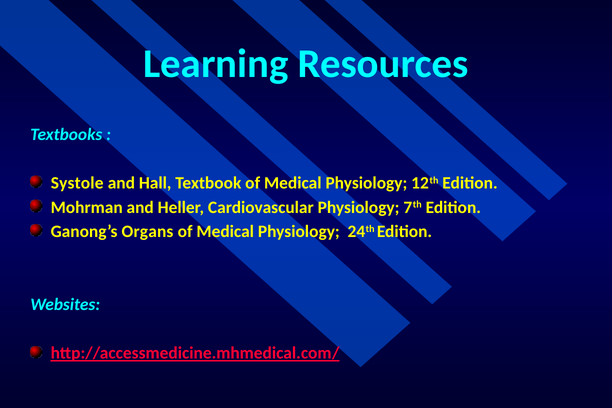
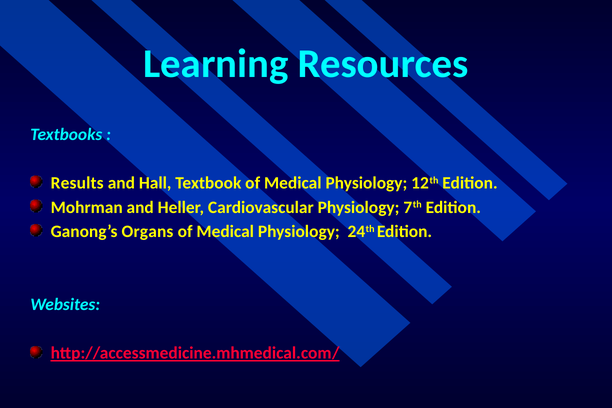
Systole: Systole -> Results
